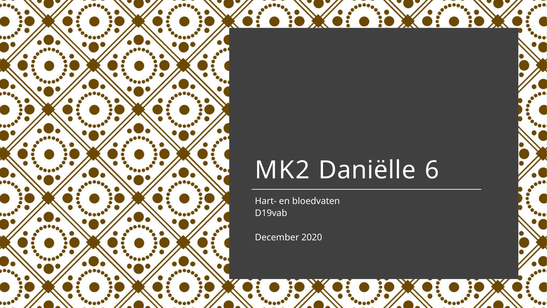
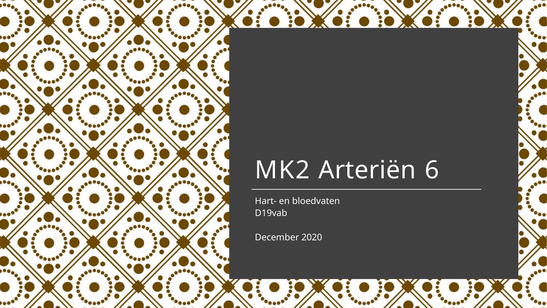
Daniëlle: Daniëlle -> Arteriën
